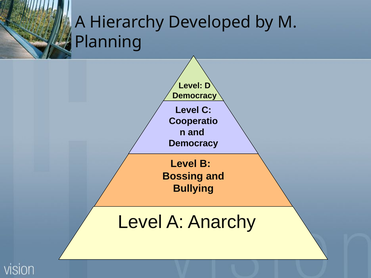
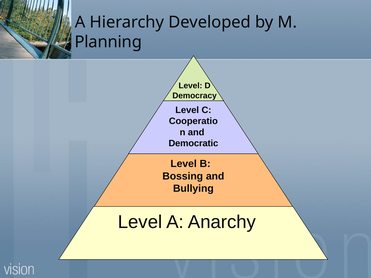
Democracy at (193, 144): Democracy -> Democratic
